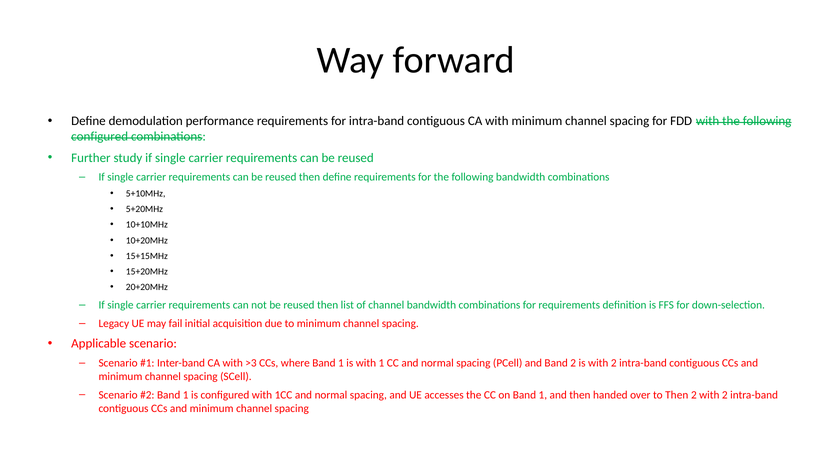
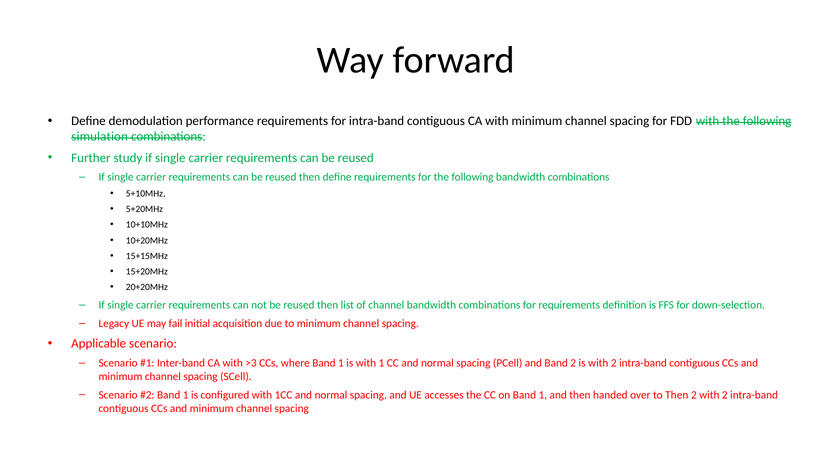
configured at (100, 137): configured -> simulation
